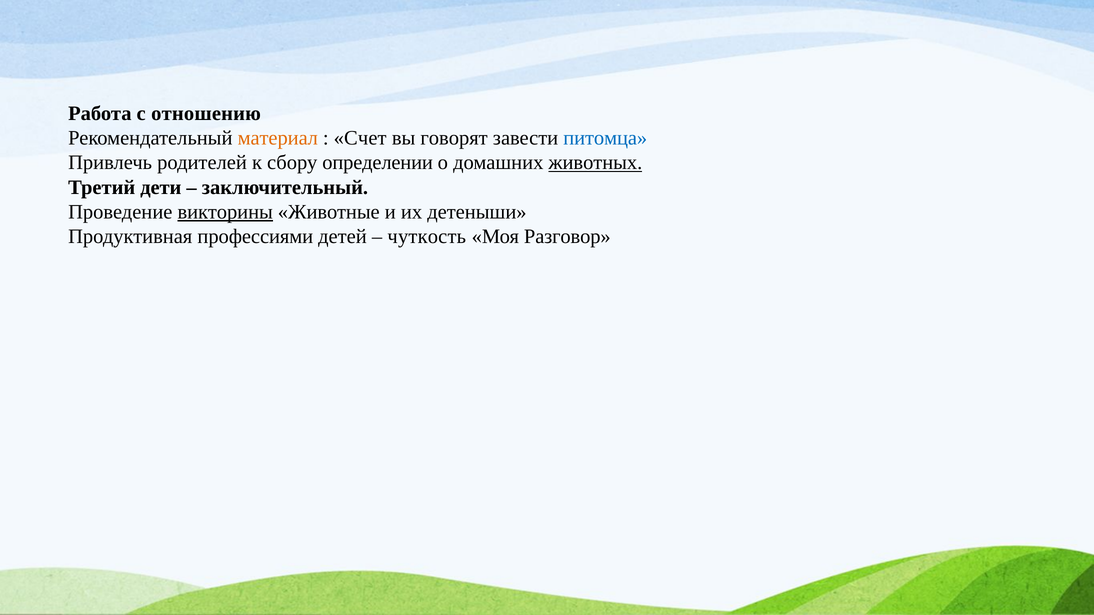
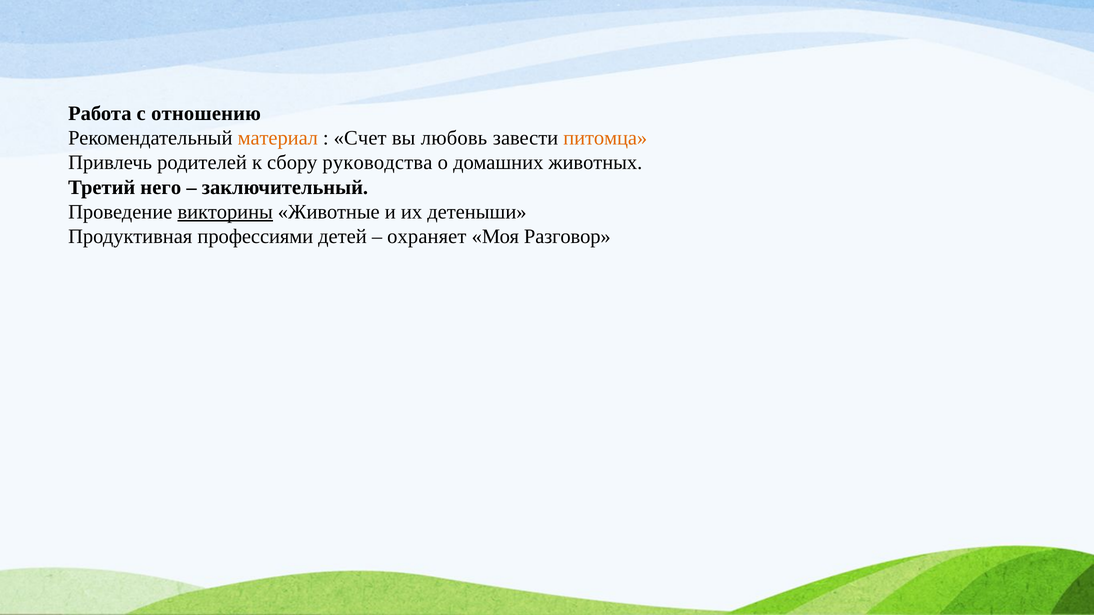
говорят: говорят -> любовь
питомца colour: blue -> orange
определении: определении -> руководства
животных underline: present -> none
дети: дети -> него
чуткость: чуткость -> охраняет
